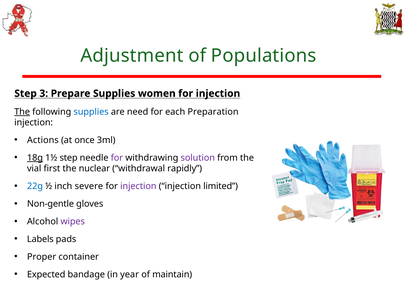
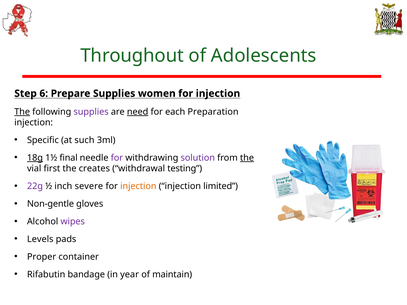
Adjustment: Adjustment -> Throughout
Populations: Populations -> Adolescents
3: 3 -> 6
supplies at (91, 112) colour: blue -> purple
need underline: none -> present
Actions: Actions -> Specific
once: once -> such
1½ step: step -> final
the at (247, 158) underline: none -> present
nuclear: nuclear -> creates
rapidly: rapidly -> testing
22g colour: blue -> purple
injection at (138, 186) colour: purple -> orange
Labels: Labels -> Levels
Expected: Expected -> Rifabutin
